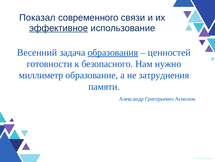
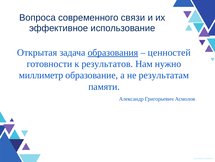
Показал: Показал -> Вопроса
эффективное underline: present -> none
Весенний: Весенний -> Открытая
безопасного: безопасного -> результатов
затруднения: затруднения -> результатам
